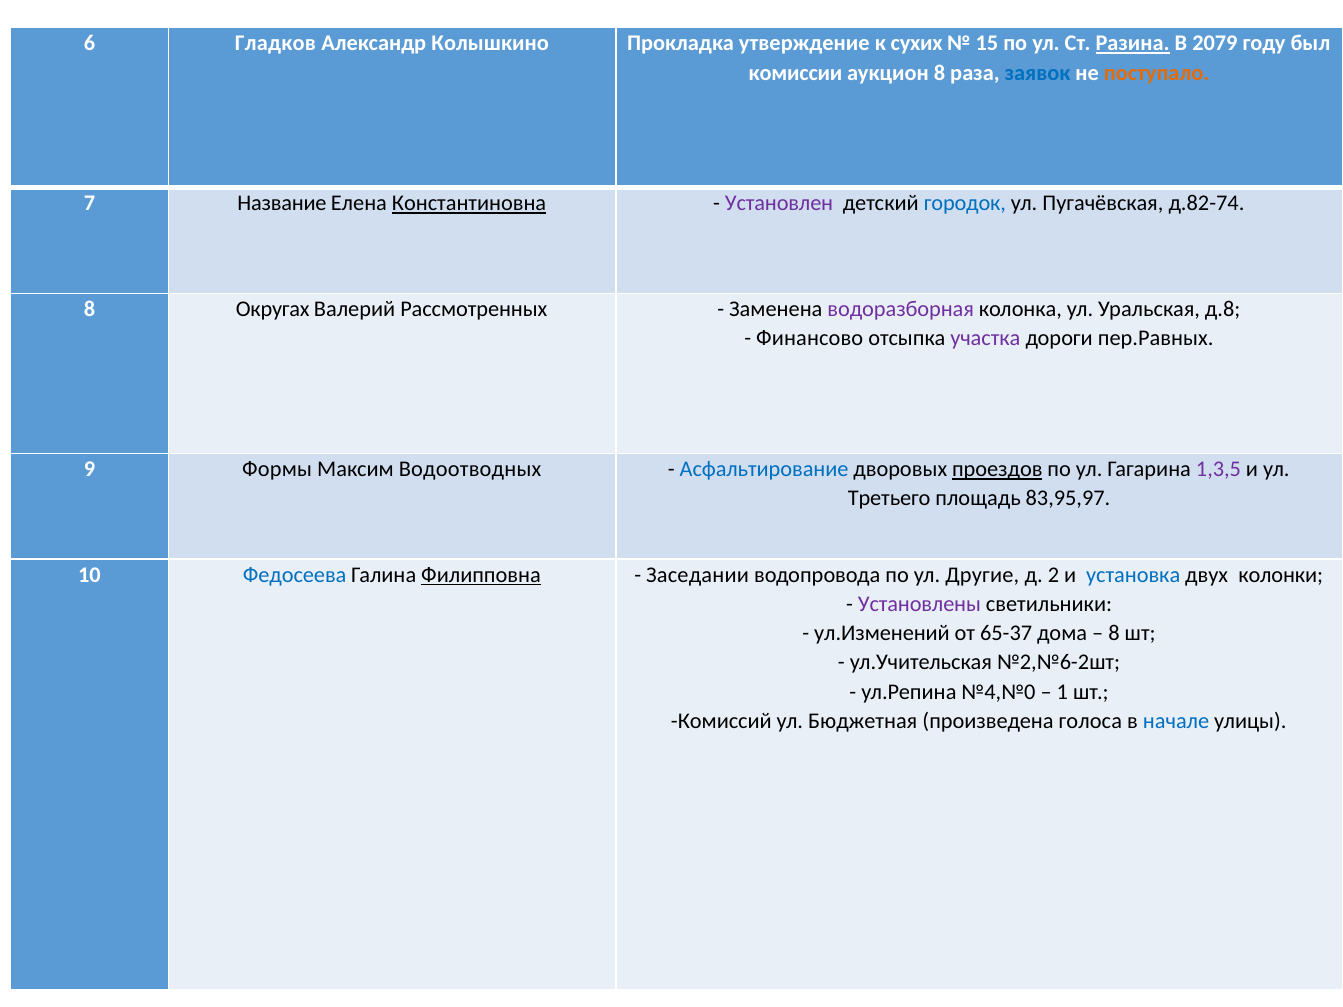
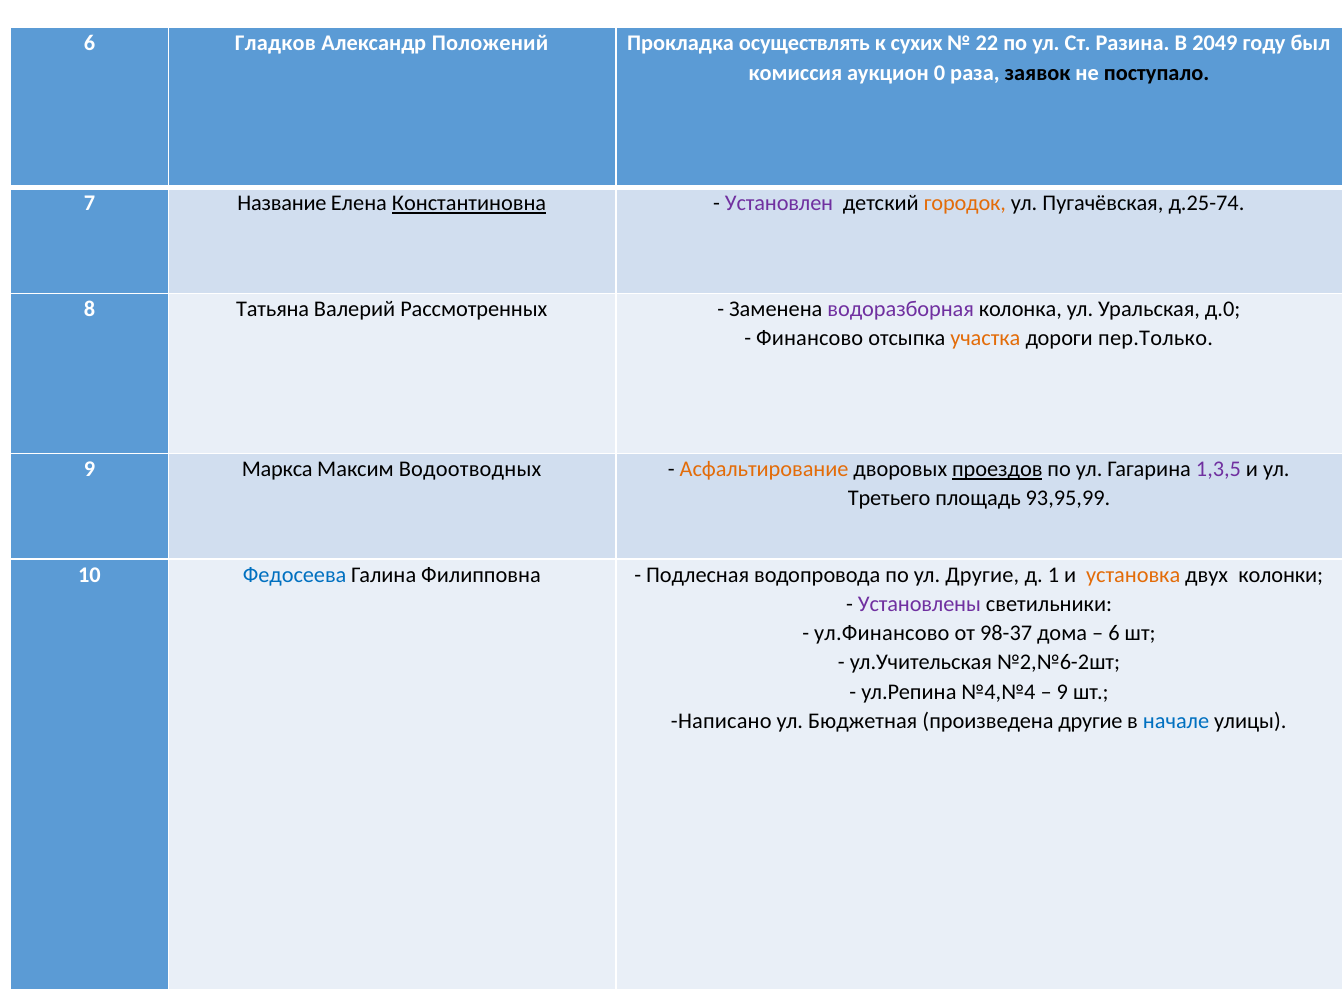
Колышкино: Колышкино -> Положений
утверждение: утверждение -> осуществлять
15: 15 -> 22
Разина underline: present -> none
2079: 2079 -> 2049
комиссии: комиссии -> комиссия
аукцион 8: 8 -> 0
заявок colour: blue -> black
поступало colour: orange -> black
городок colour: blue -> orange
д.82-74: д.82-74 -> д.25-74
Округах: Округах -> Татьяна
д.8: д.8 -> д.0
участка colour: purple -> orange
пер.Равных: пер.Равных -> пер.Только
Формы: Формы -> Маркса
Асфальтирование colour: blue -> orange
83,95,97: 83,95,97 -> 93,95,99
Филипповна underline: present -> none
Заседании: Заседании -> Подлесная
2: 2 -> 1
установка colour: blue -> orange
ул.Изменений: ул.Изменений -> ул.Финансово
65-37: 65-37 -> 98-37
8 at (1114, 634): 8 -> 6
№4,№0: №4,№0 -> №4,№4
1 at (1062, 692): 1 -> 9
Комиссий: Комиссий -> Написано
произведена голоса: голоса -> другие
